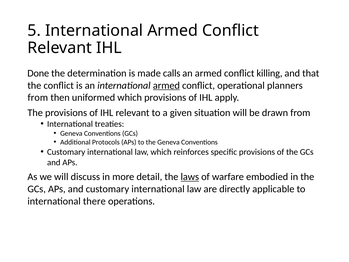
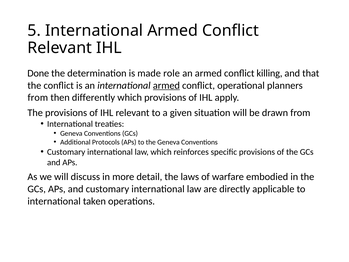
calls: calls -> role
uniformed: uniformed -> differently
laws underline: present -> none
there: there -> taken
